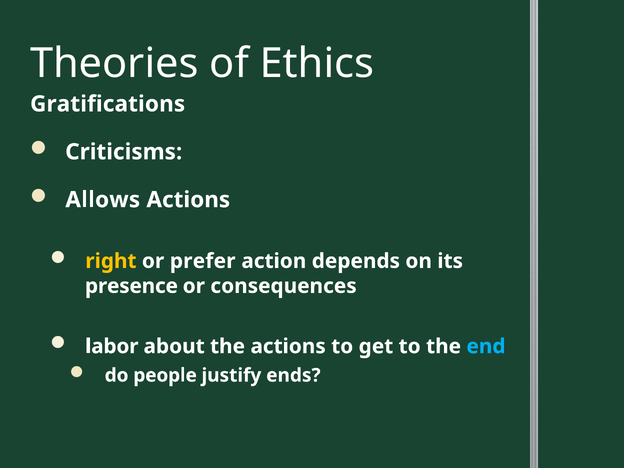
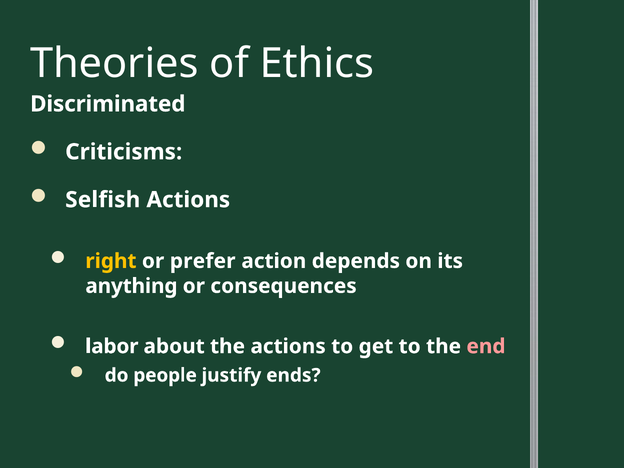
Gratifications: Gratifications -> Discriminated
Allows: Allows -> Selfish
presence: presence -> anything
end colour: light blue -> pink
